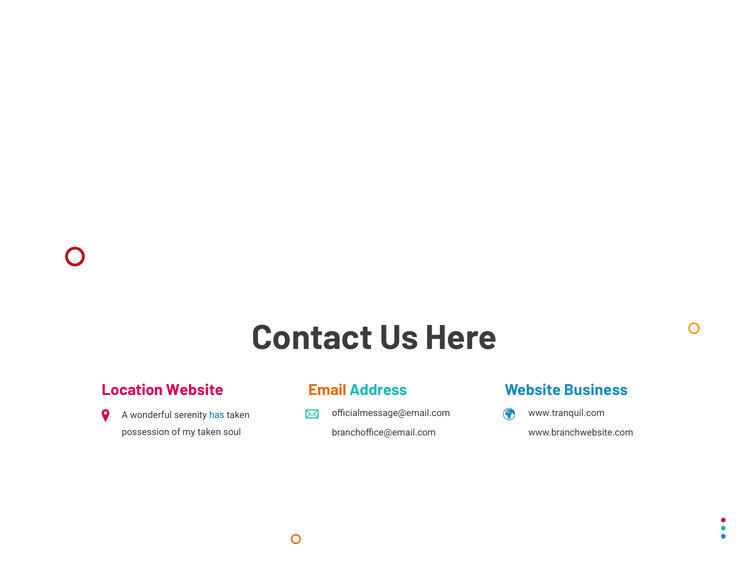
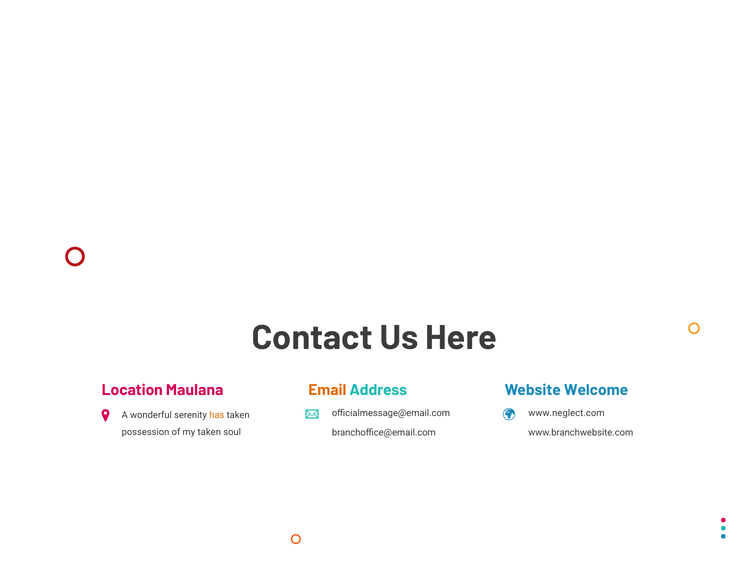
Location Website: Website -> Maulana
Business: Business -> Welcome
www.tranquil.com: www.tranquil.com -> www.neglect.com
has colour: blue -> orange
